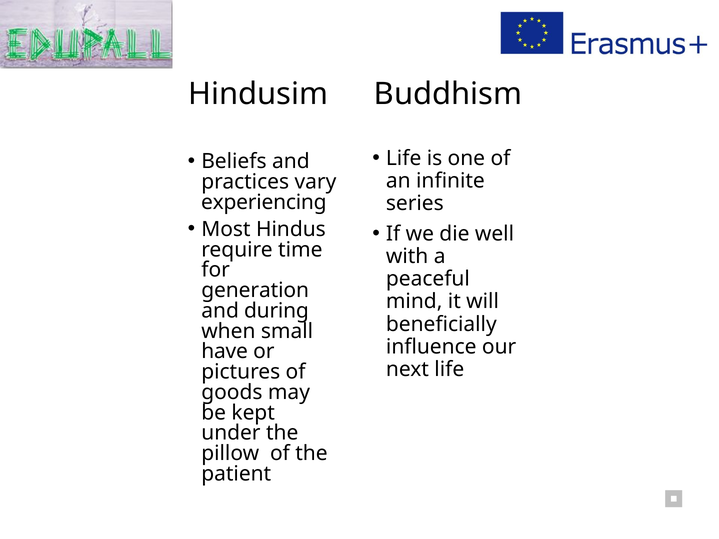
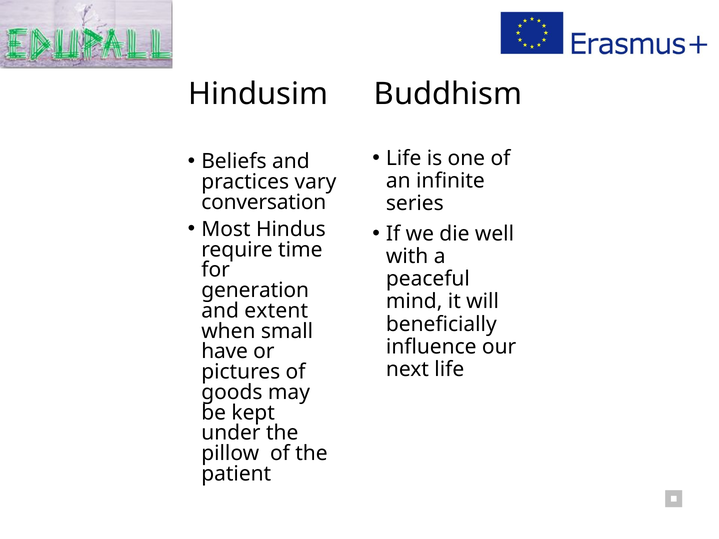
experiencing: experiencing -> conversation
during: during -> extent
